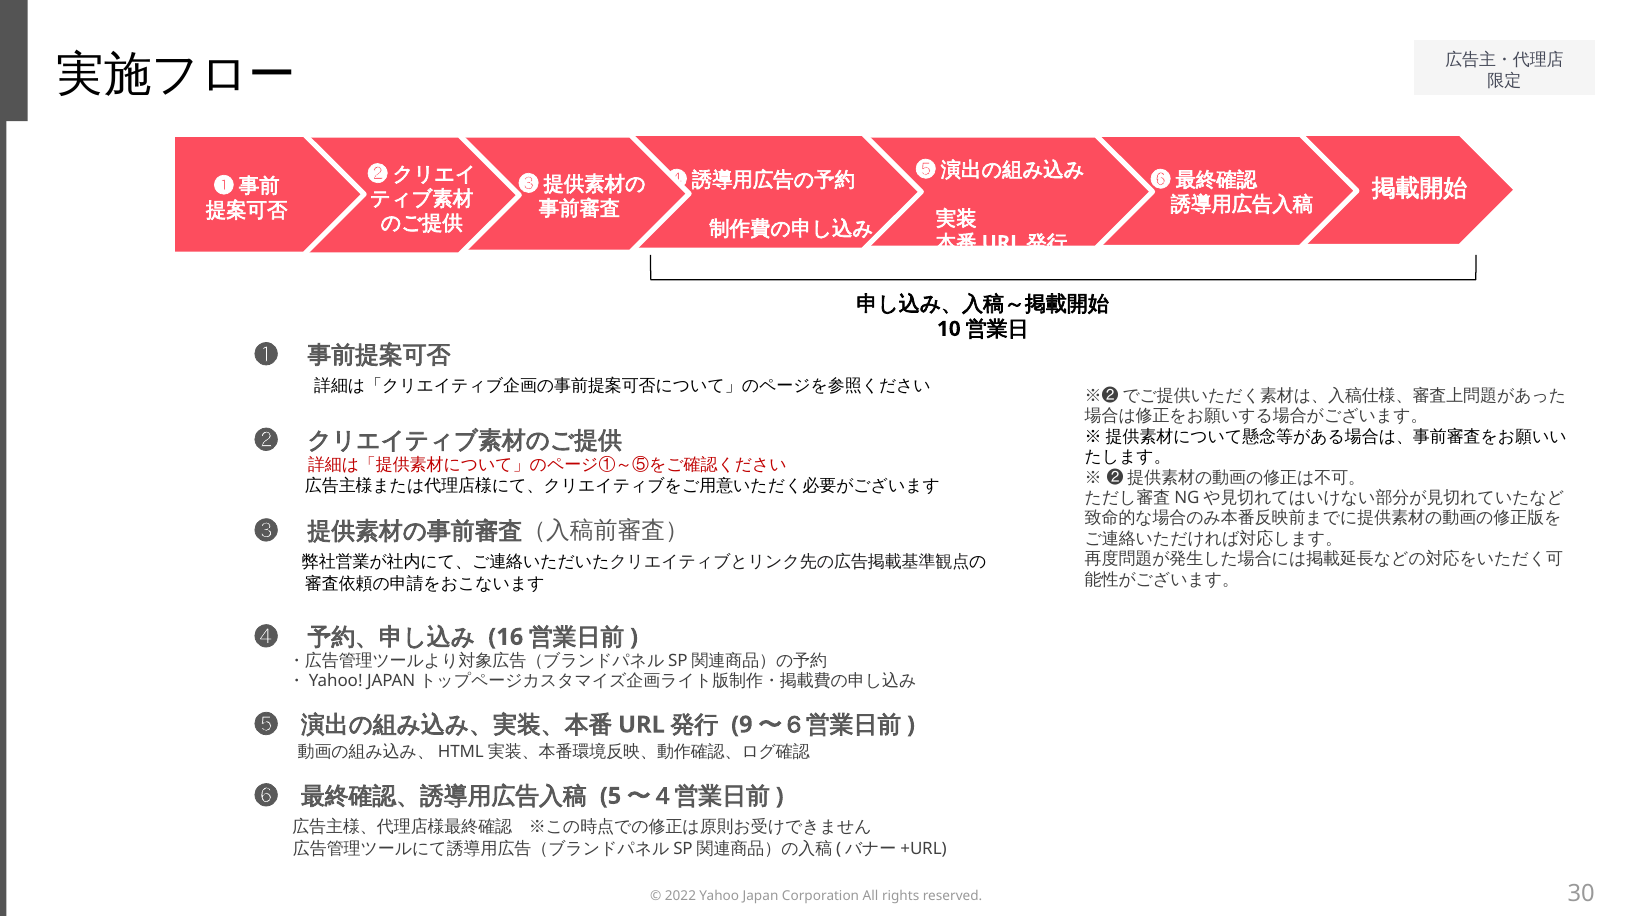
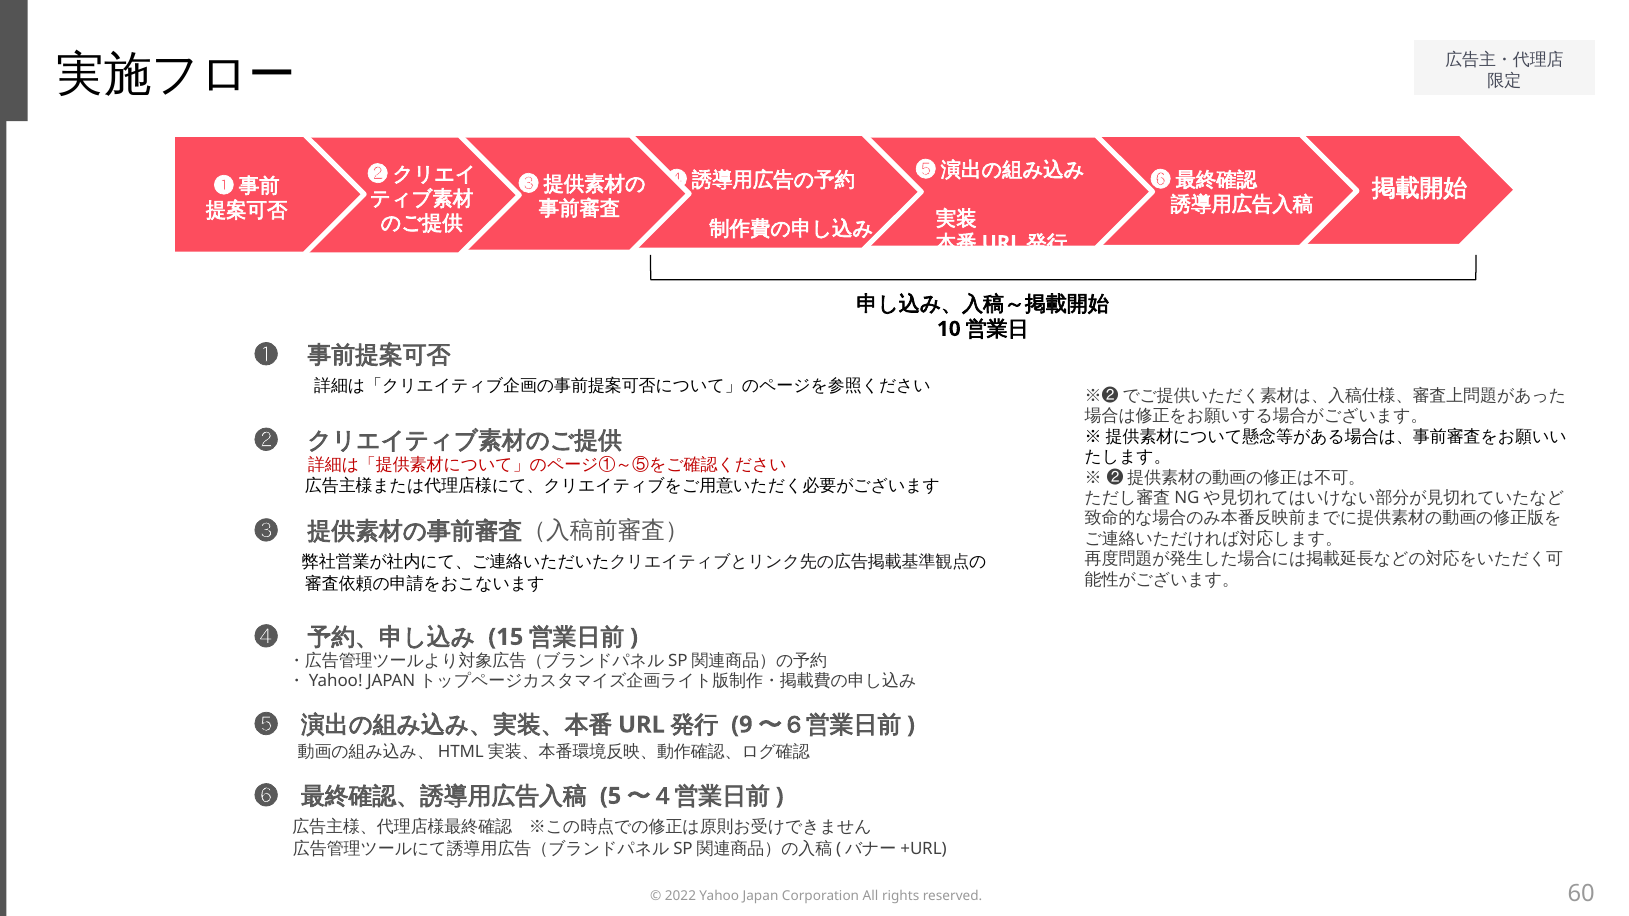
16: 16 -> 15
30: 30 -> 60
